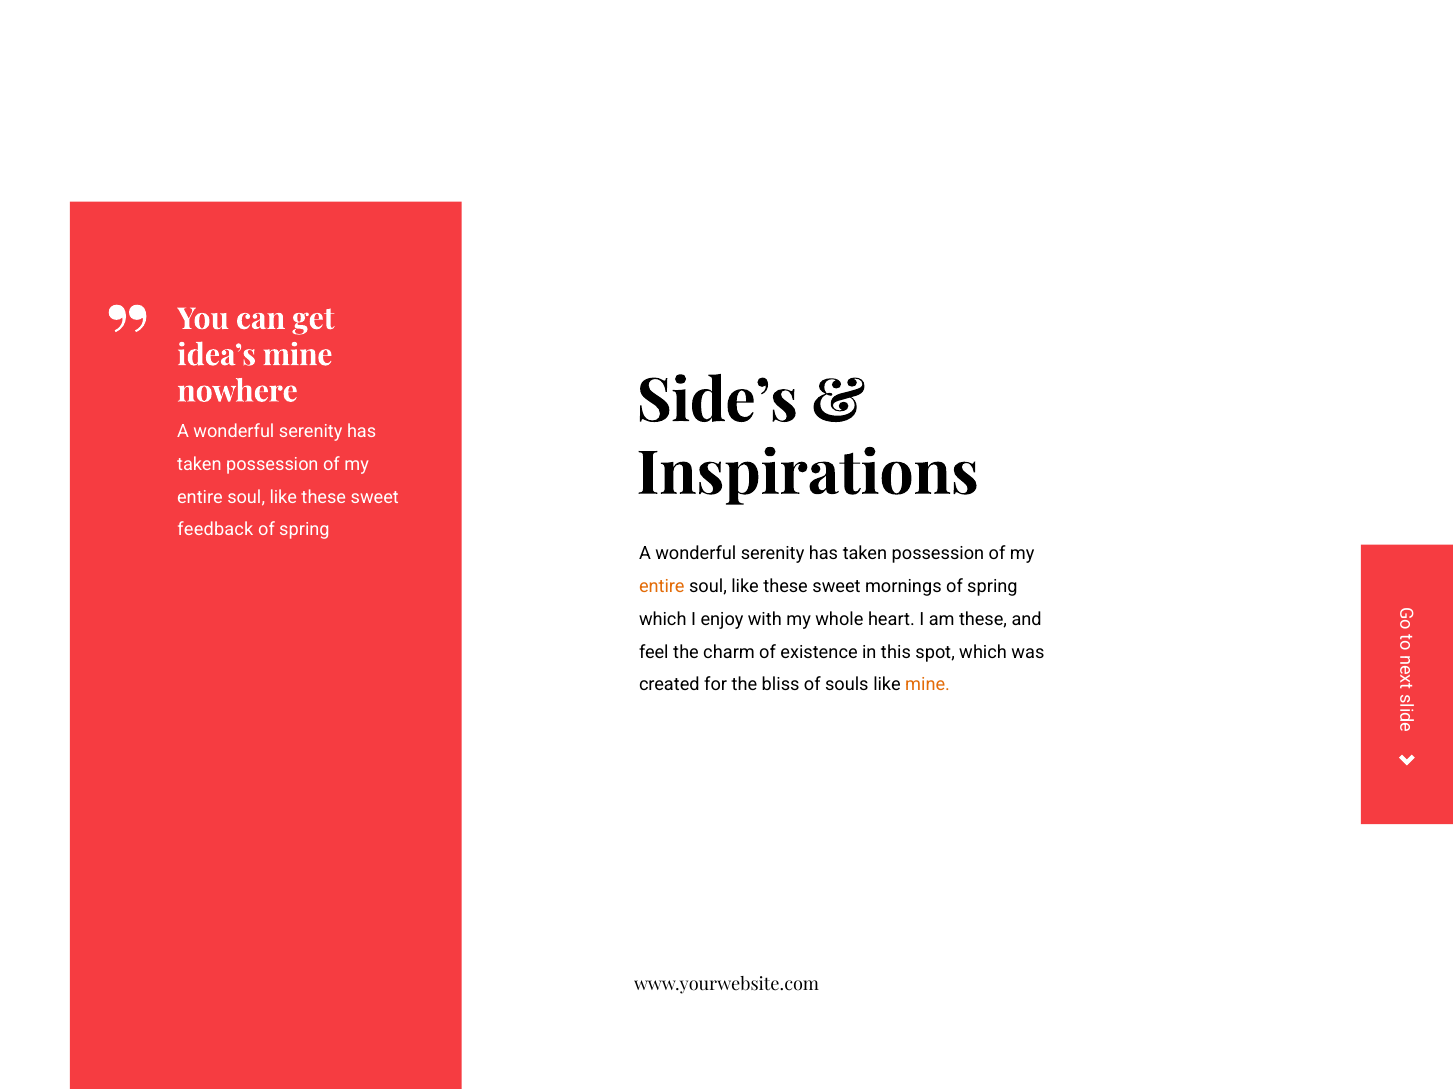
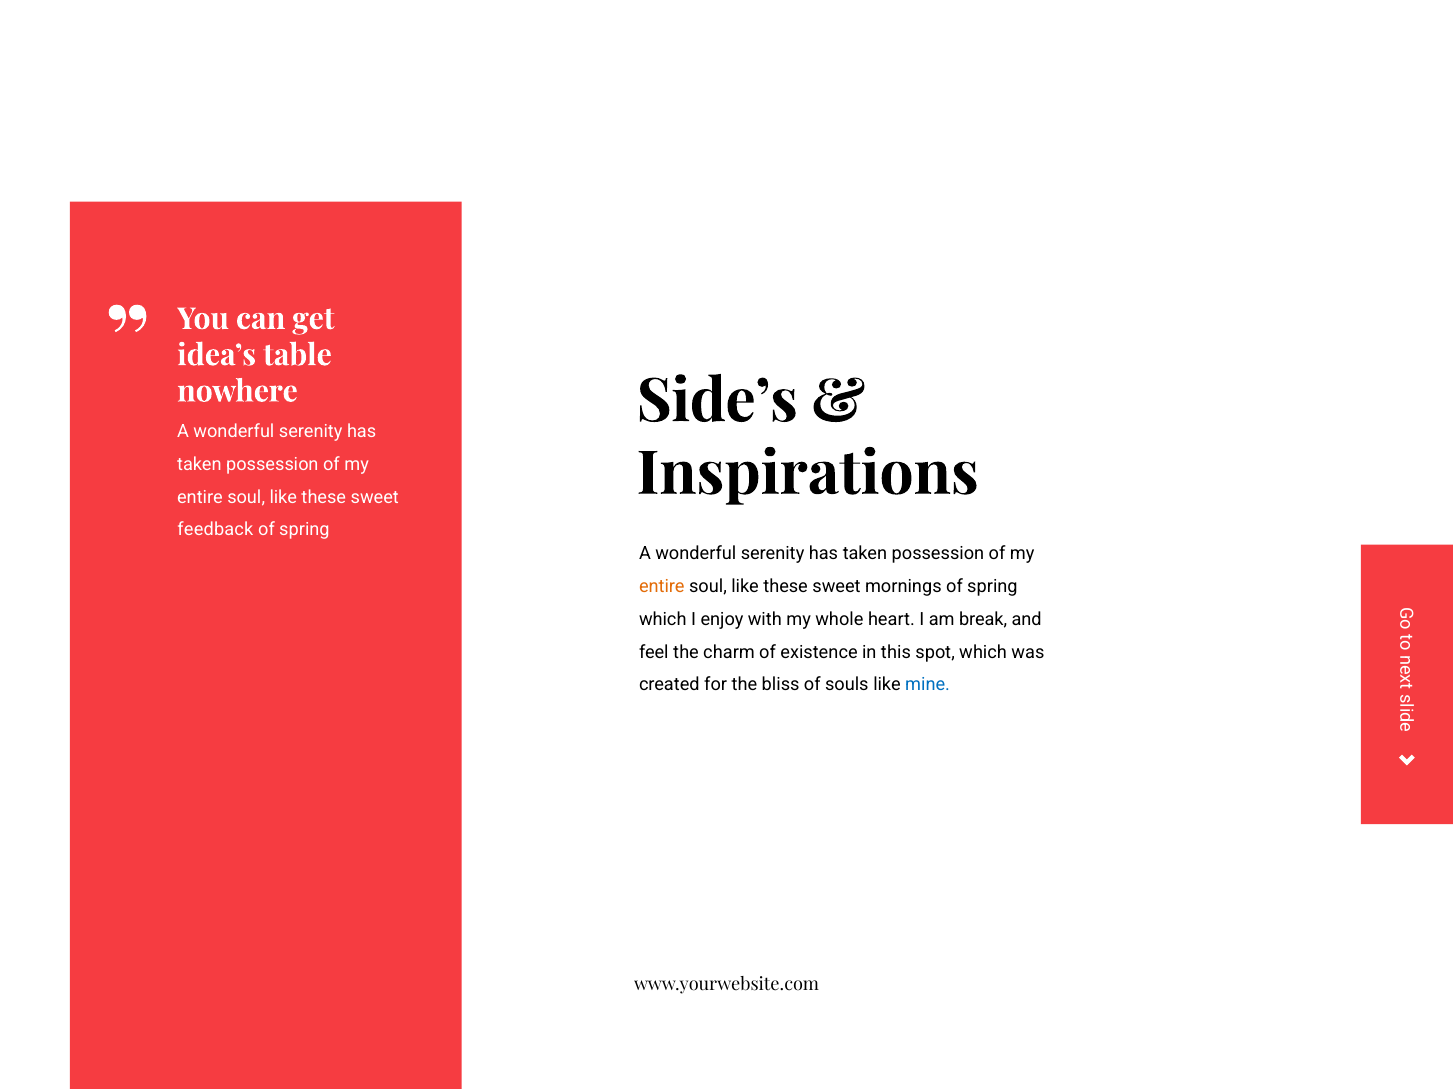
idea’s mine: mine -> table
am these: these -> break
mine at (928, 685) colour: orange -> blue
